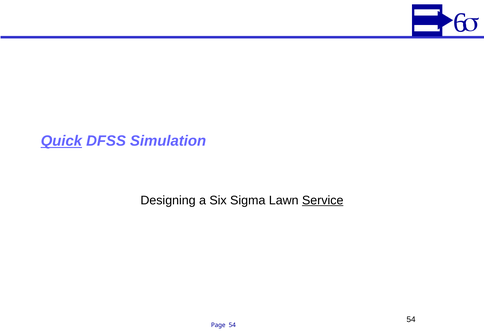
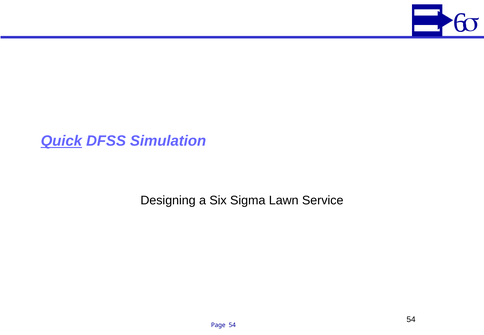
Service underline: present -> none
